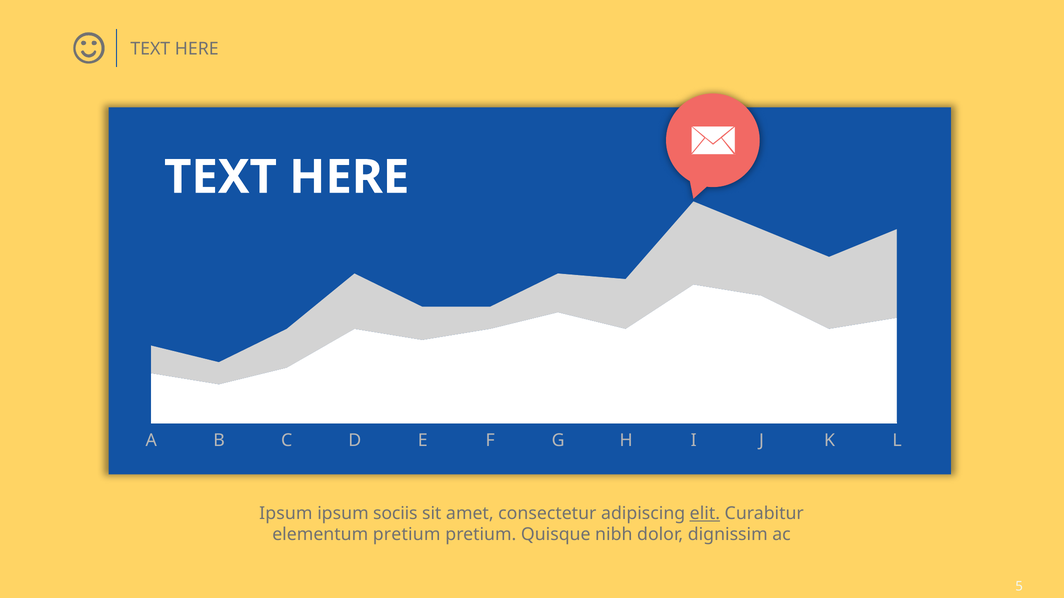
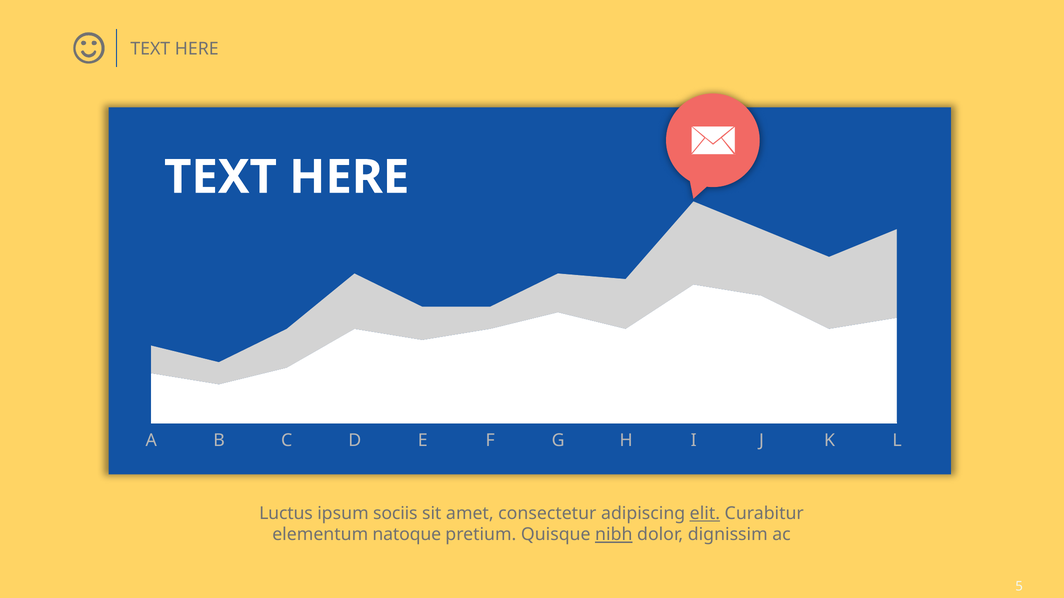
Ipsum at (286, 514): Ipsum -> Luctus
elementum pretium: pretium -> natoque
nibh underline: none -> present
